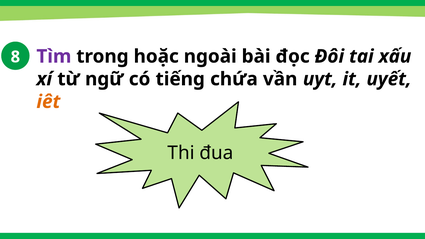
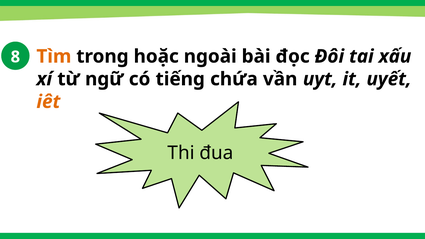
Tìm colour: purple -> orange
